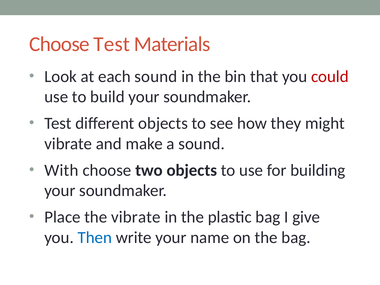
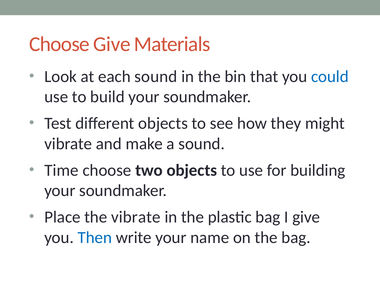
Choose Test: Test -> Give
could colour: red -> blue
With: With -> Time
